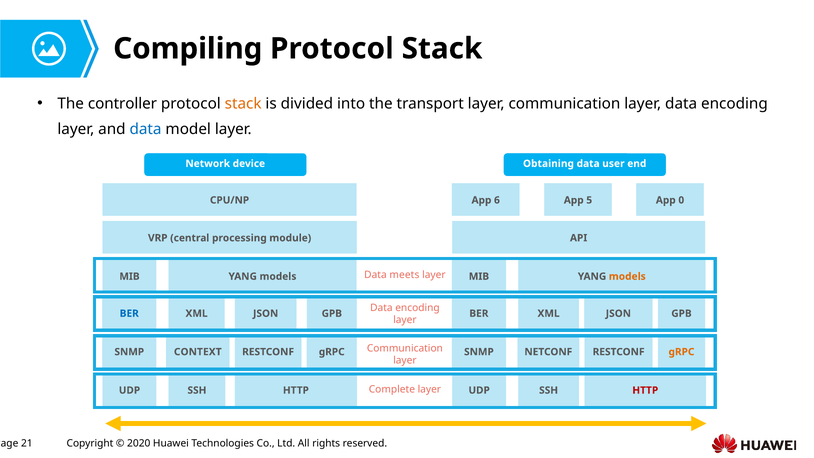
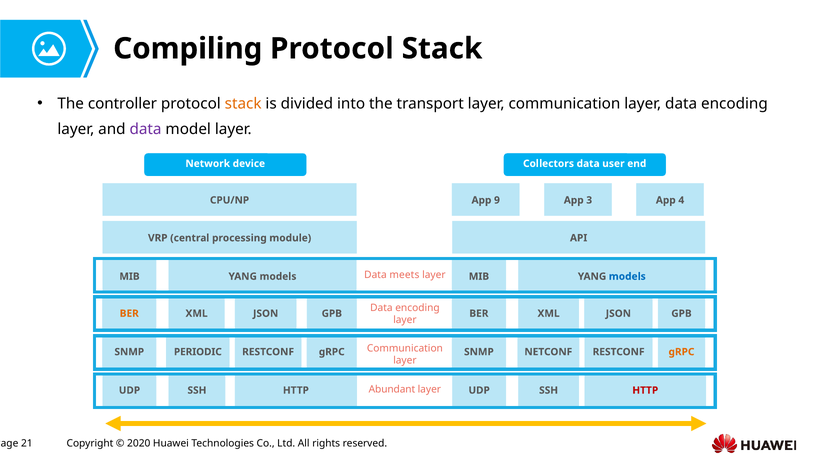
data at (146, 129) colour: blue -> purple
Obtaining: Obtaining -> Collectors
6: 6 -> 9
5: 5 -> 3
0: 0 -> 4
models at (627, 276) colour: orange -> blue
BER at (129, 313) colour: blue -> orange
CONTEXT: CONTEXT -> PERIODIC
Complete: Complete -> Abundant
